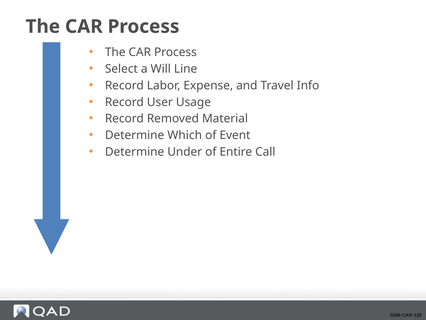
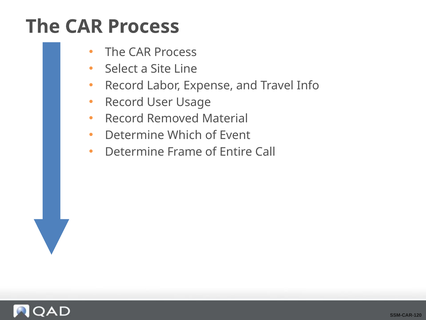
Will: Will -> Site
Under: Under -> Frame
